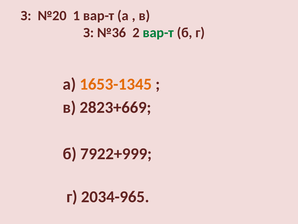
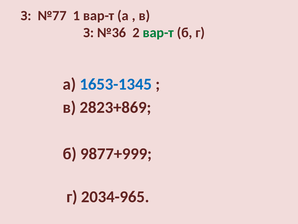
№20: №20 -> №77
1653-1345 colour: orange -> blue
2823+669: 2823+669 -> 2823+869
7922+999: 7922+999 -> 9877+999
